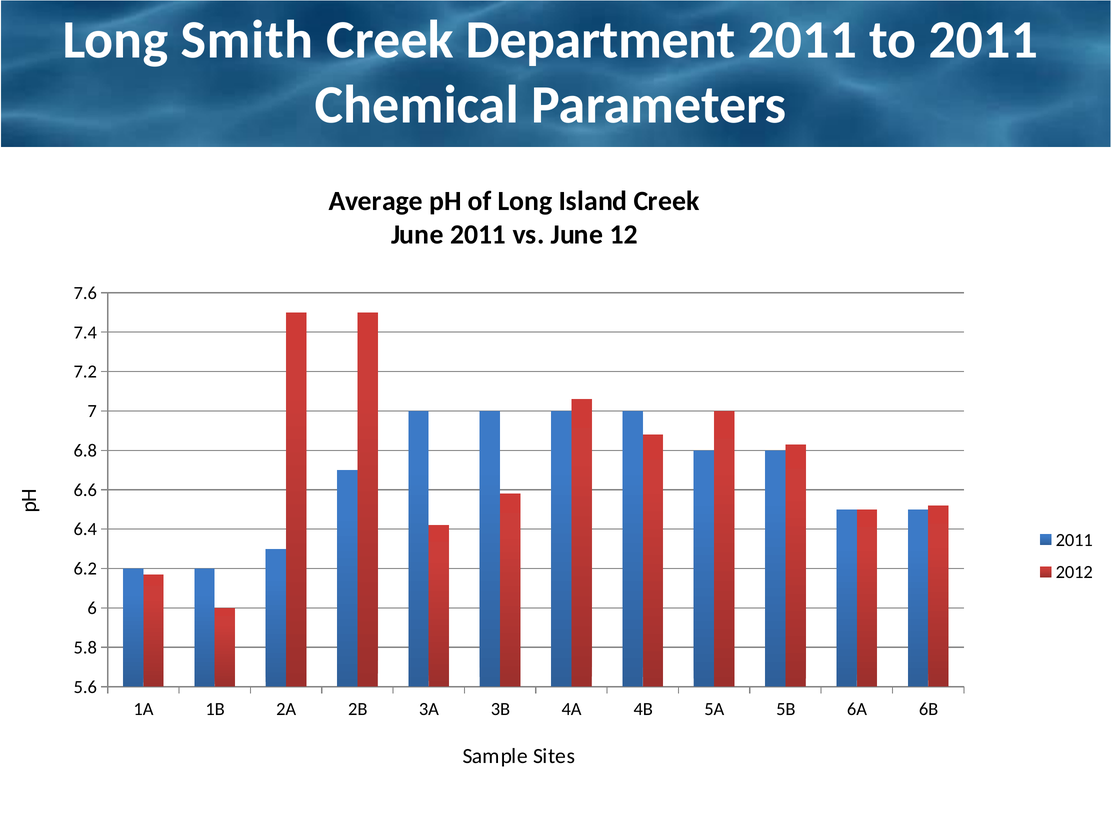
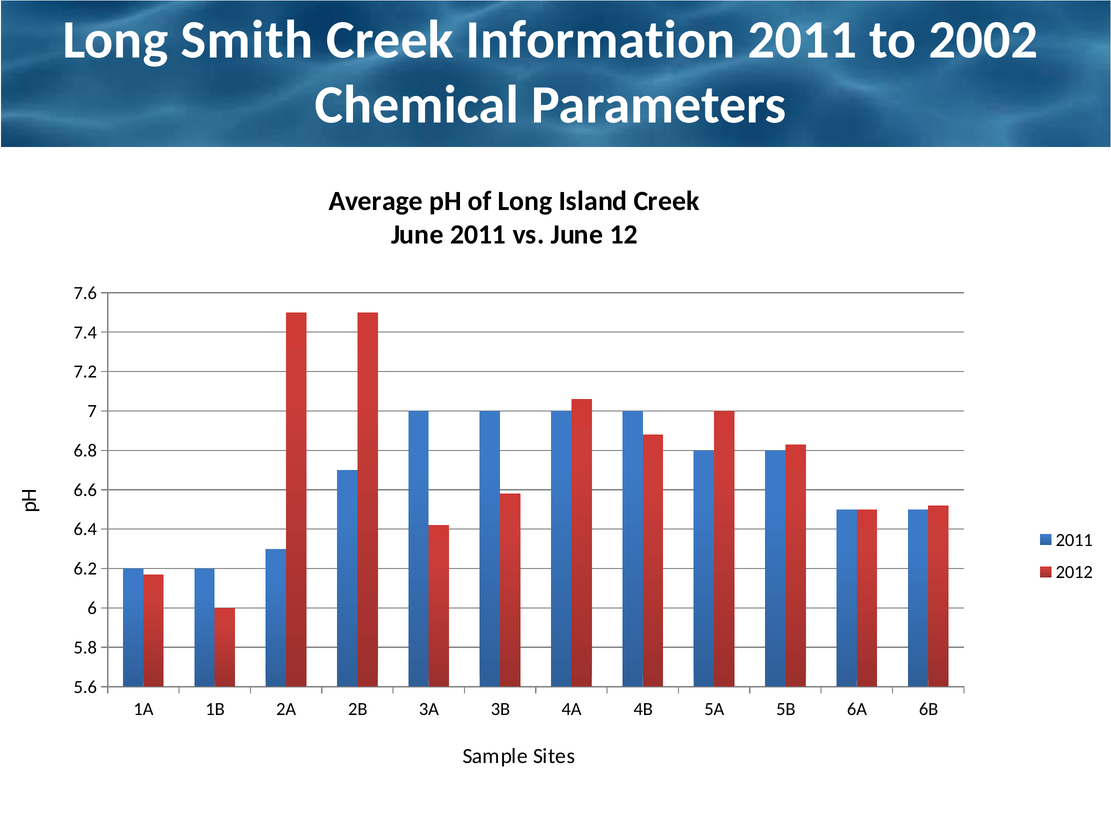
Department: Department -> Information
to 2011: 2011 -> 2002
